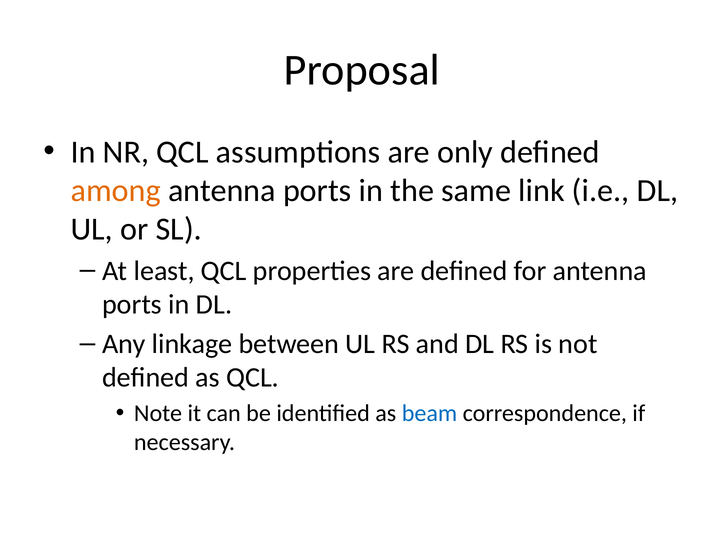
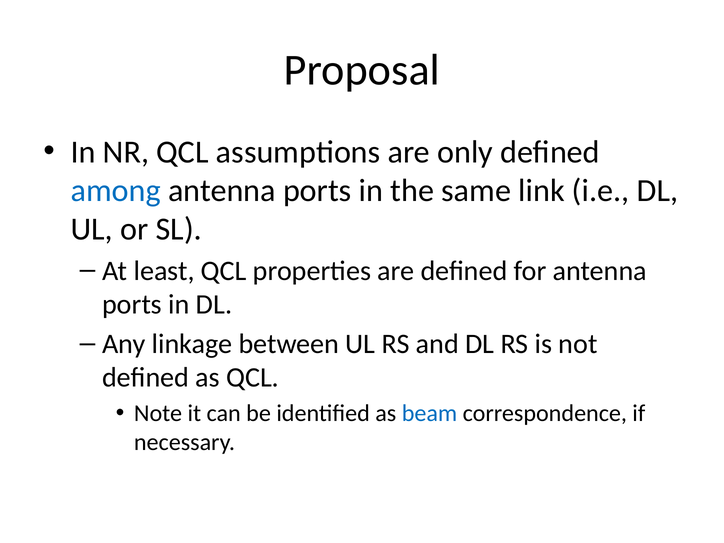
among colour: orange -> blue
